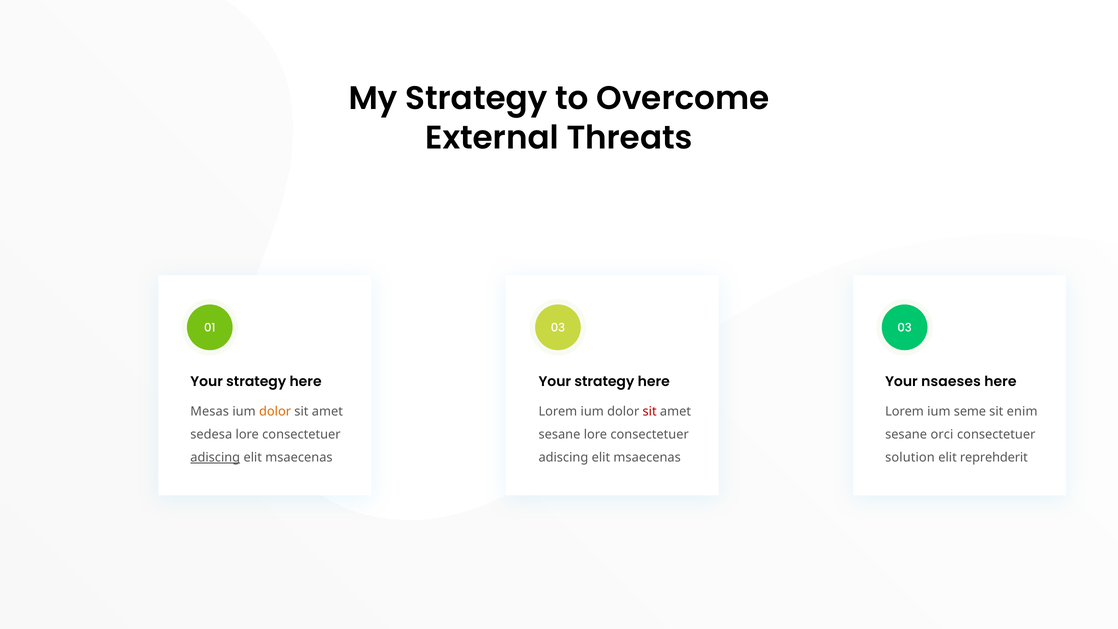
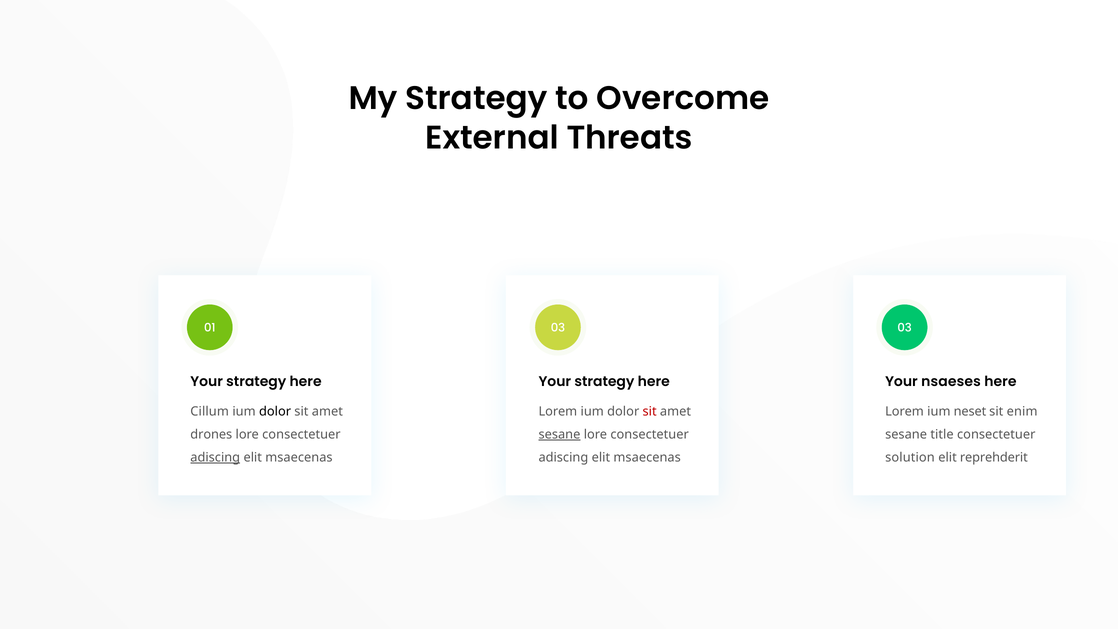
Mesas: Mesas -> Cillum
dolor at (275, 411) colour: orange -> black
seme: seme -> neset
sedesa: sedesa -> drones
sesane at (559, 434) underline: none -> present
orci: orci -> title
